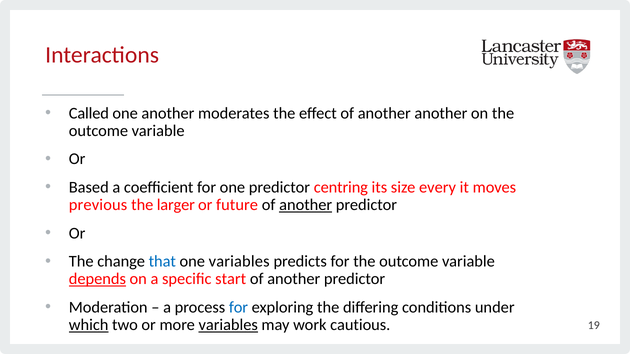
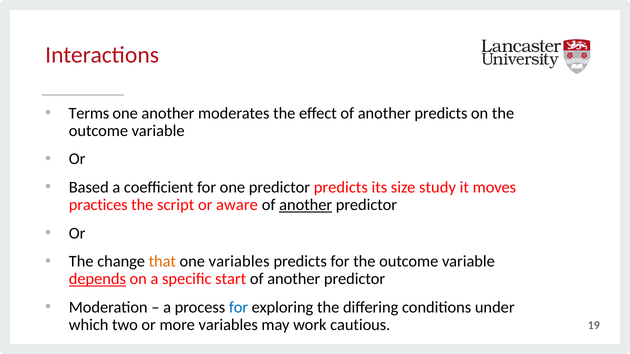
Called: Called -> Terms
another another: another -> predicts
predictor centring: centring -> predicts
every: every -> study
previous: previous -> practices
larger: larger -> script
future: future -> aware
that colour: blue -> orange
which underline: present -> none
variables at (228, 325) underline: present -> none
